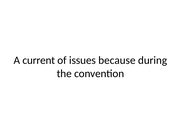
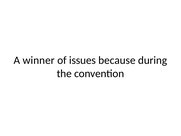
current: current -> winner
